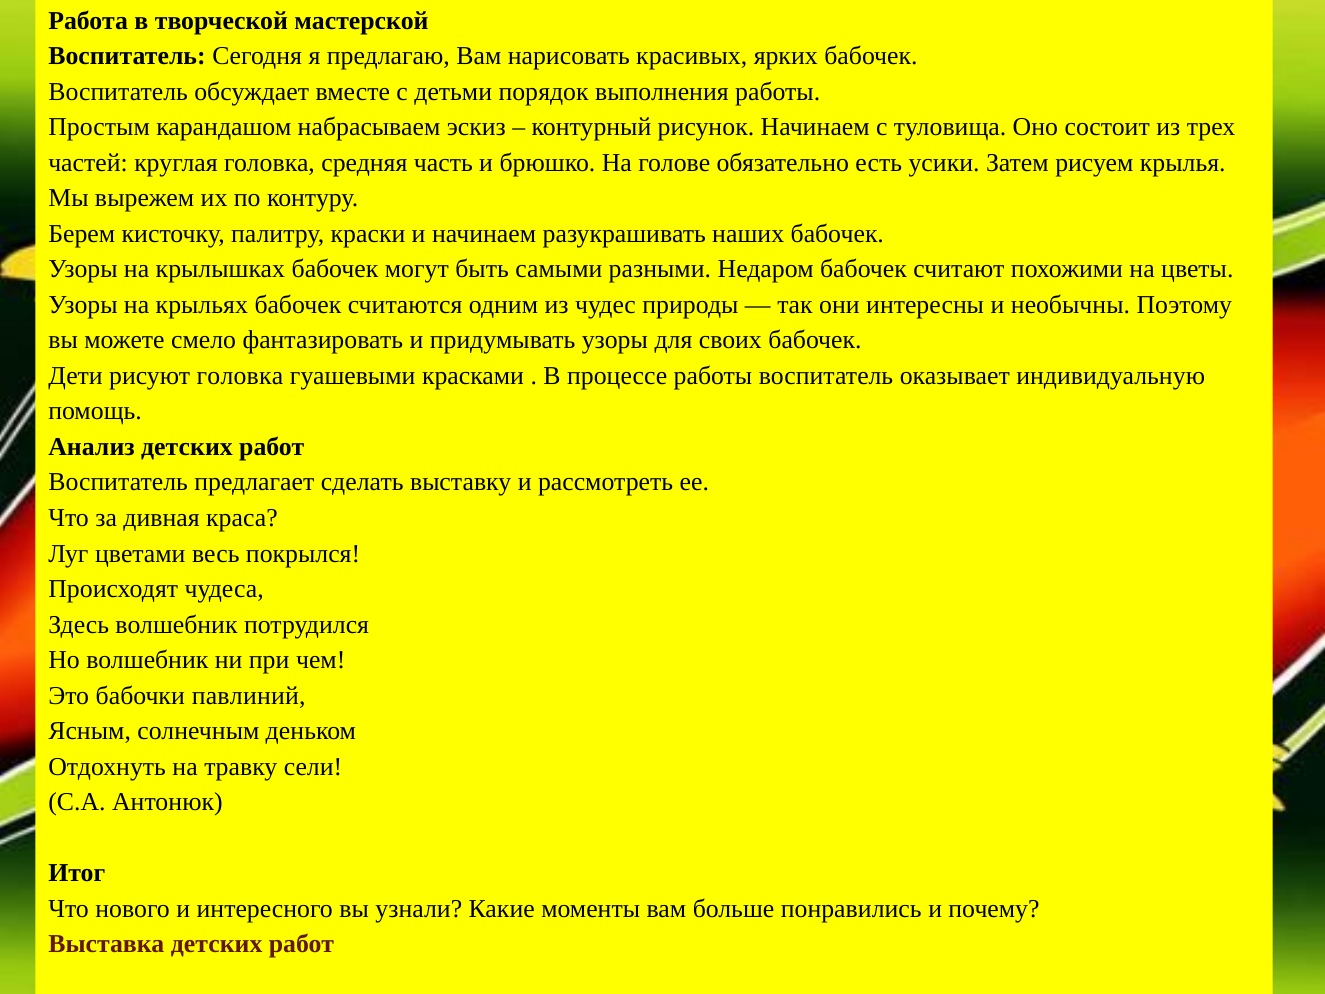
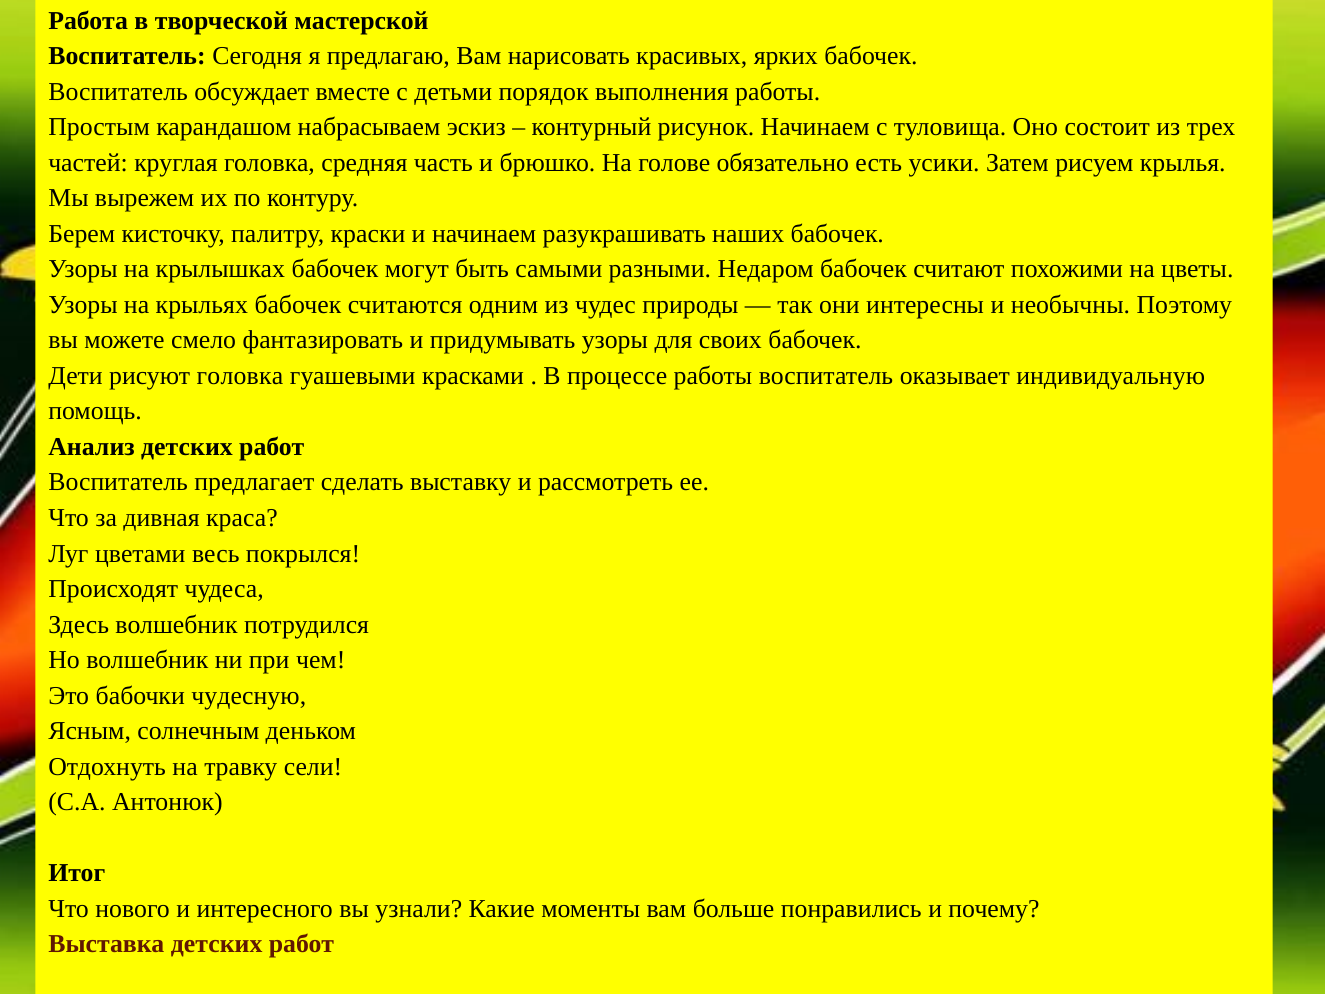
павлиний: павлиний -> чудесную
